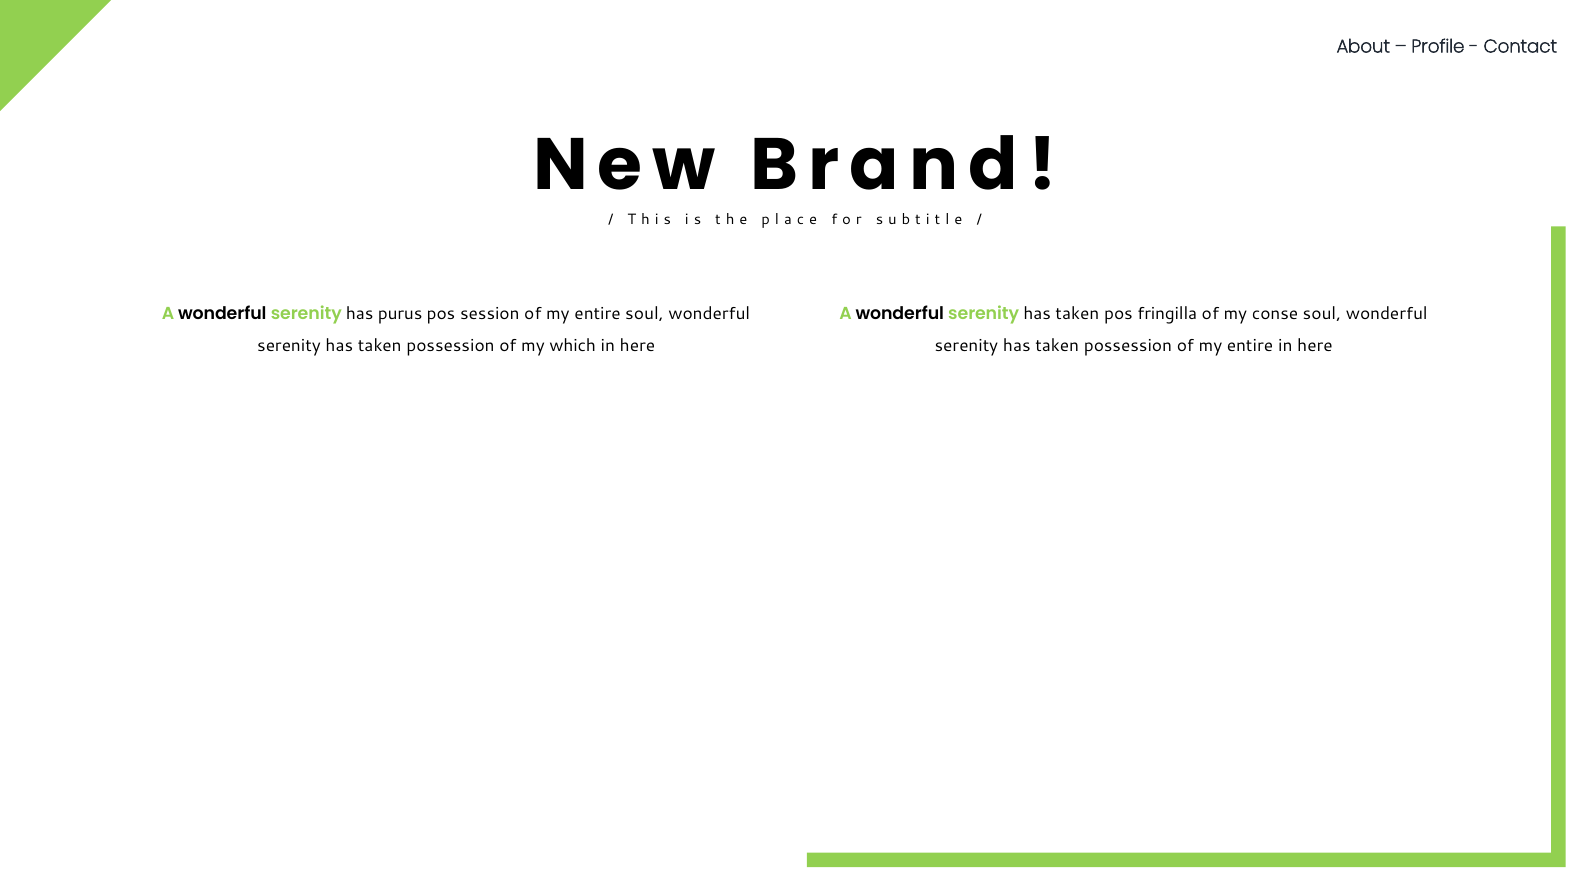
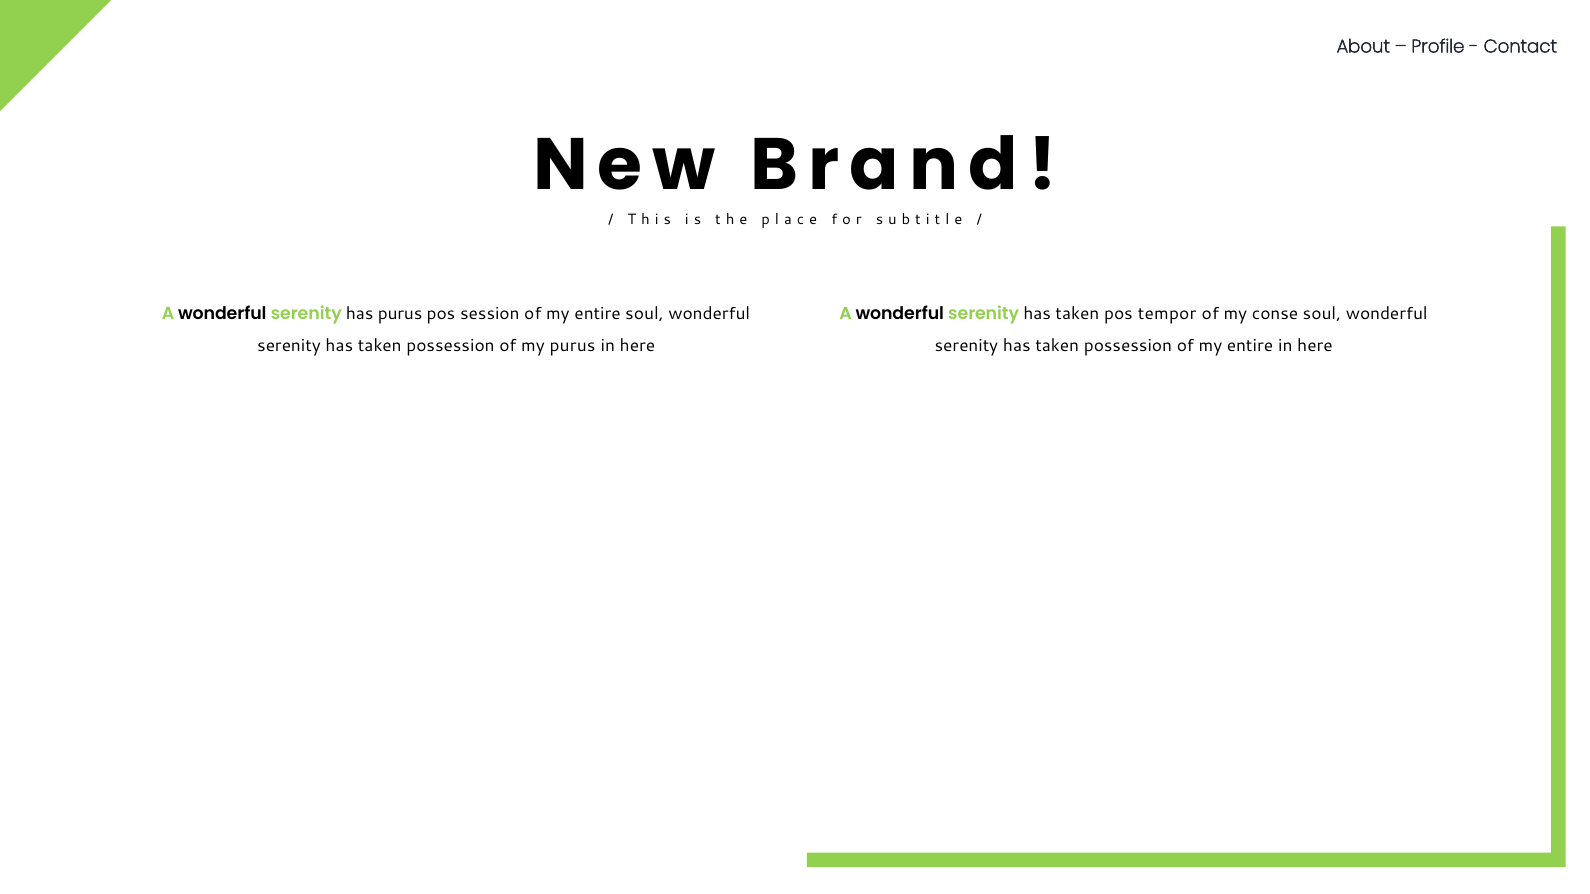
fringilla: fringilla -> tempor
my which: which -> purus
